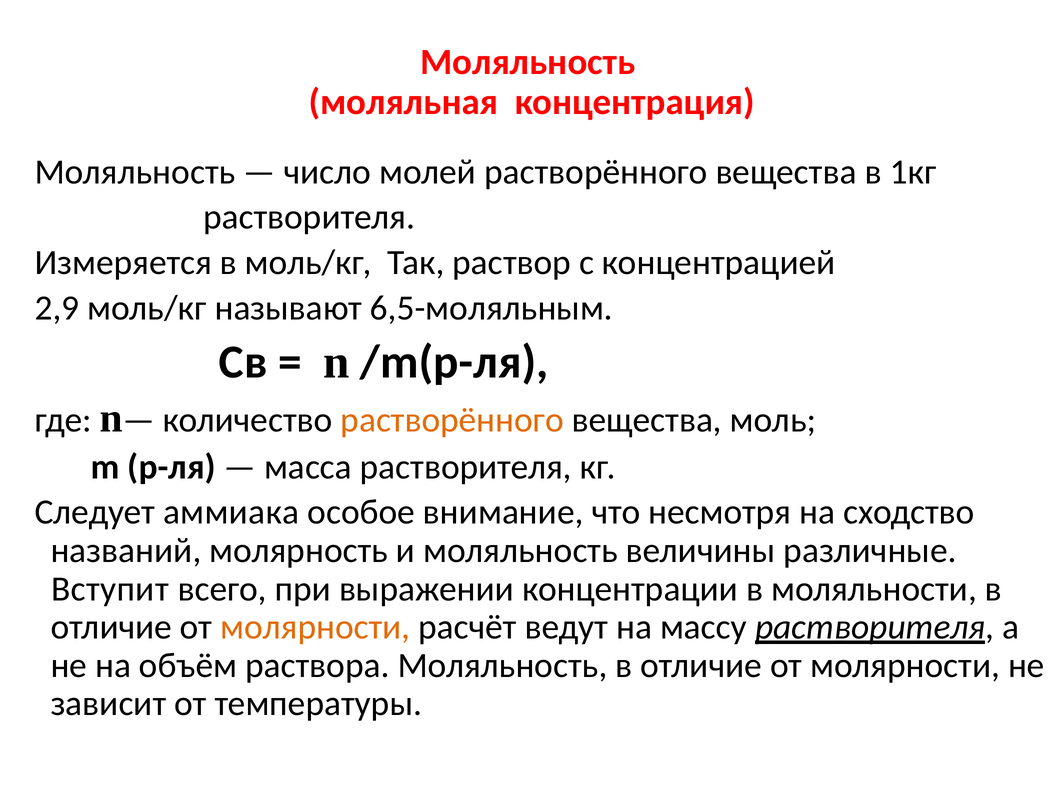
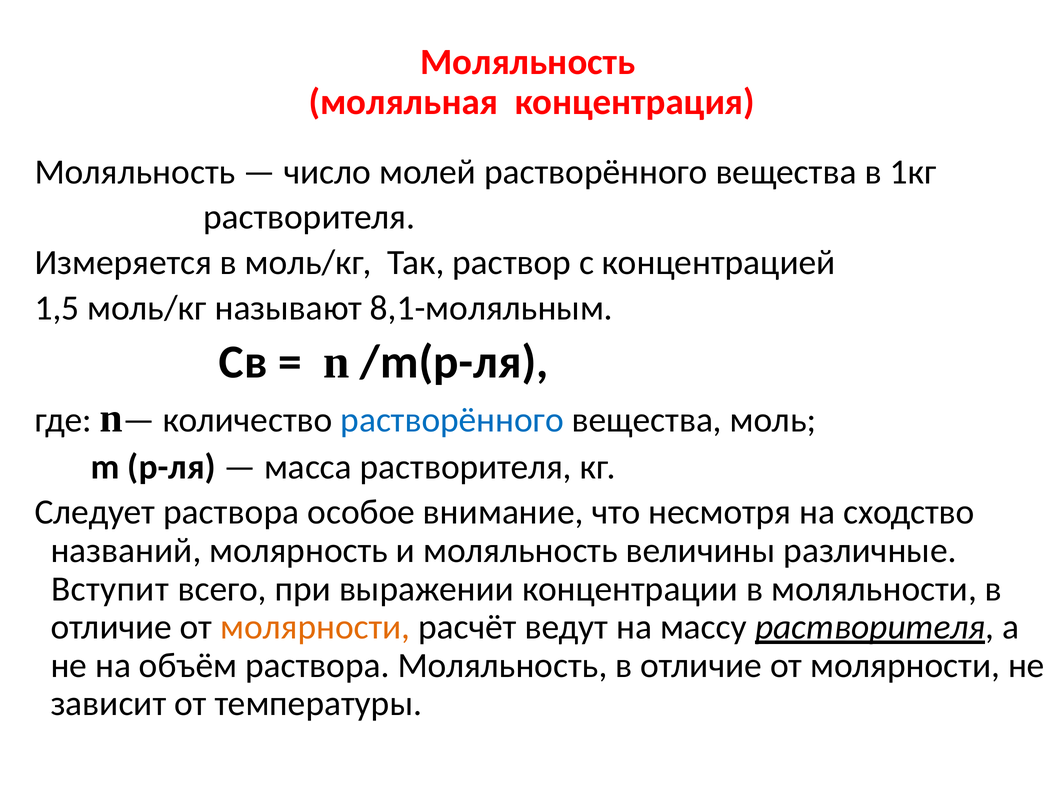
2,9: 2,9 -> 1,5
6,5-моляльным: 6,5-моляльным -> 8,1-моляльным
растворённого at (452, 420) colour: orange -> blue
Следует аммиака: аммиака -> раствора
